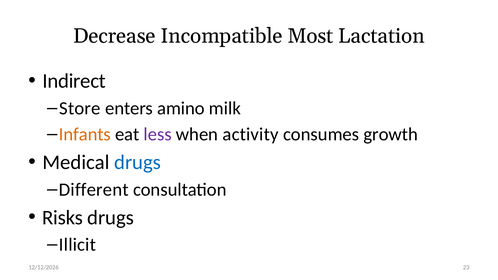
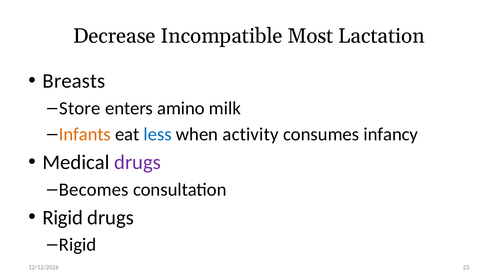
Indirect: Indirect -> Breasts
less colour: purple -> blue
growth: growth -> infancy
drugs at (138, 162) colour: blue -> purple
Different: Different -> Becomes
Risks at (63, 218): Risks -> Rigid
Illicit at (78, 245): Illicit -> Rigid
